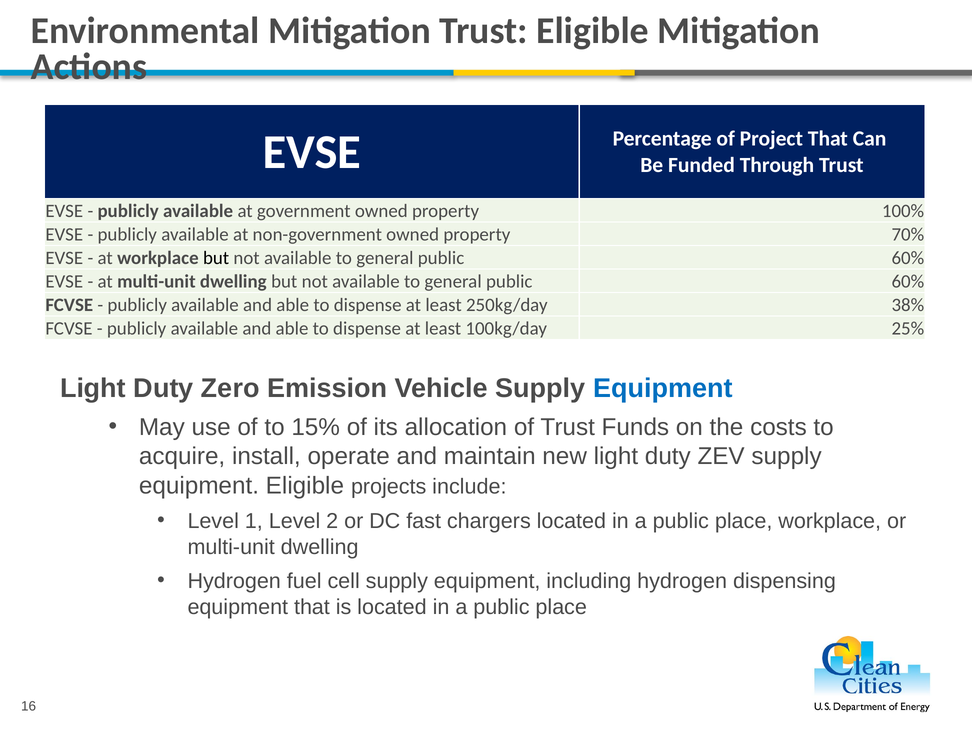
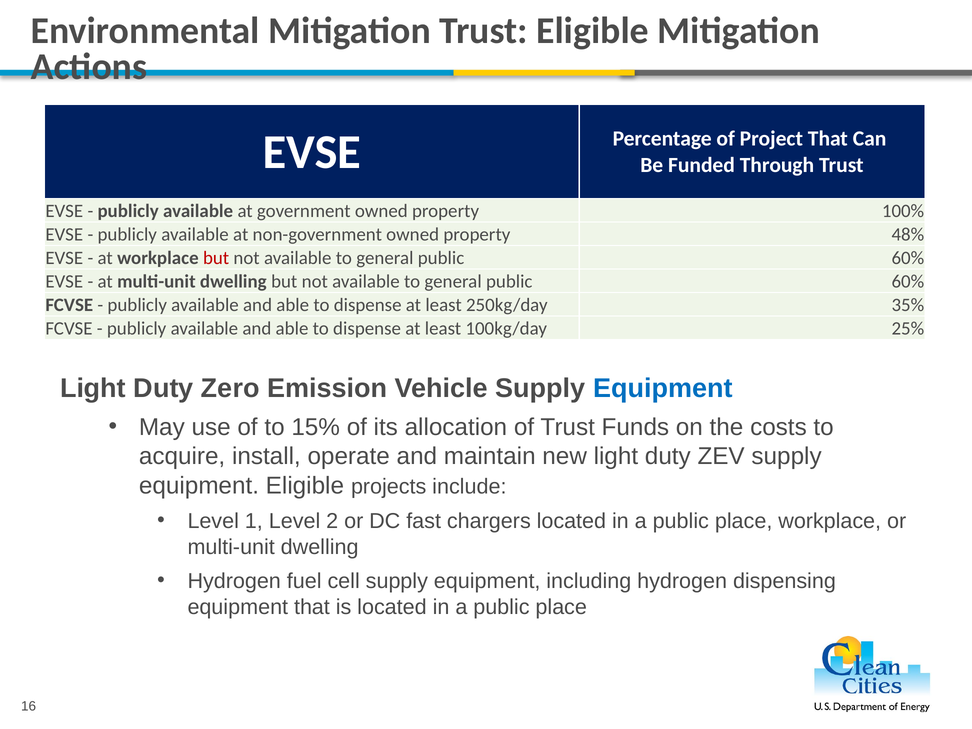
70%: 70% -> 48%
but at (216, 258) colour: black -> red
38%: 38% -> 35%
